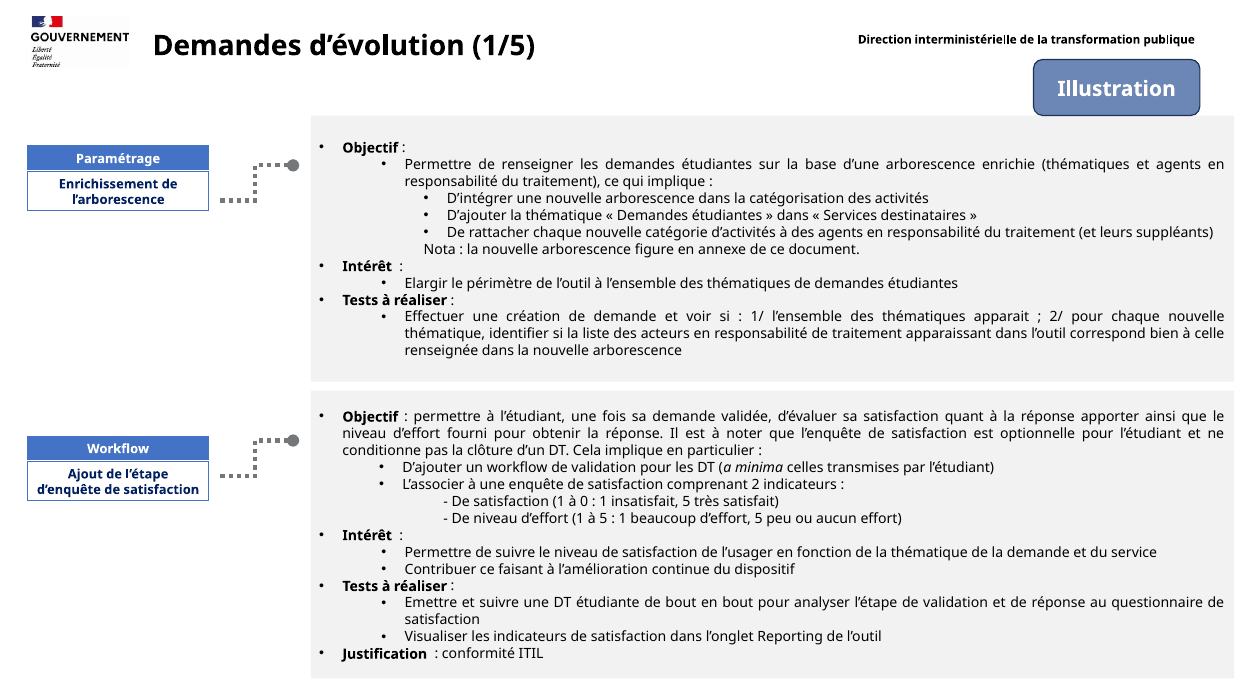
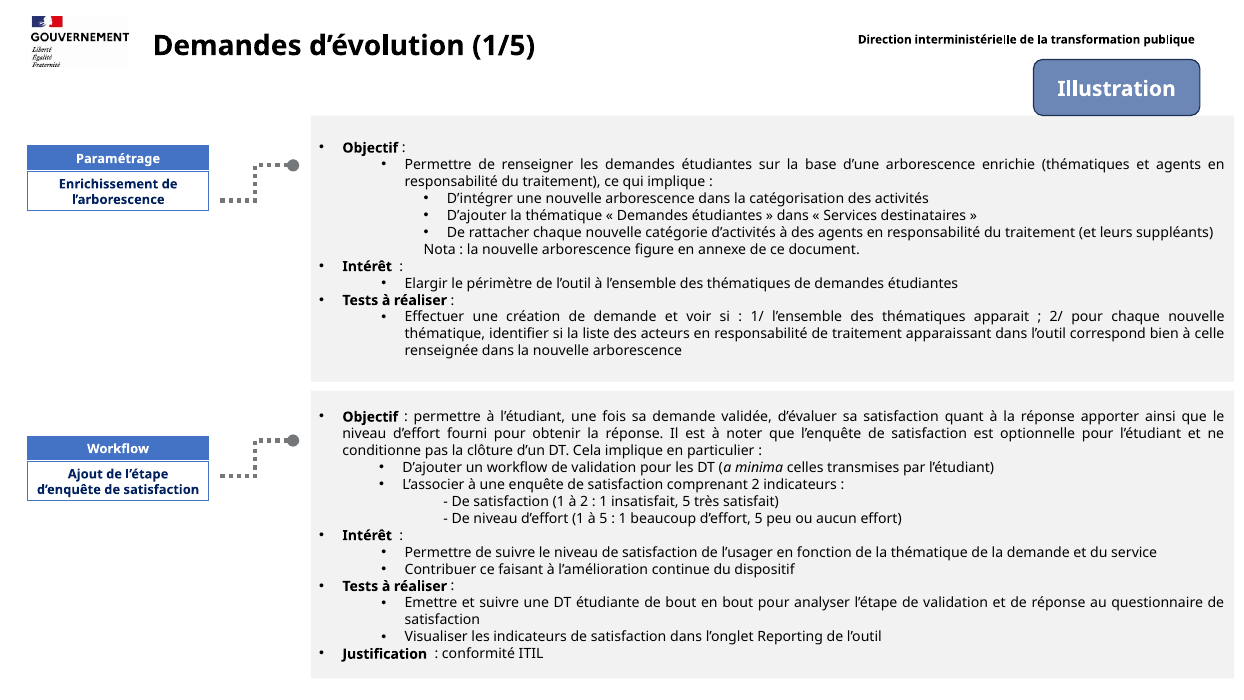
à 0: 0 -> 2
